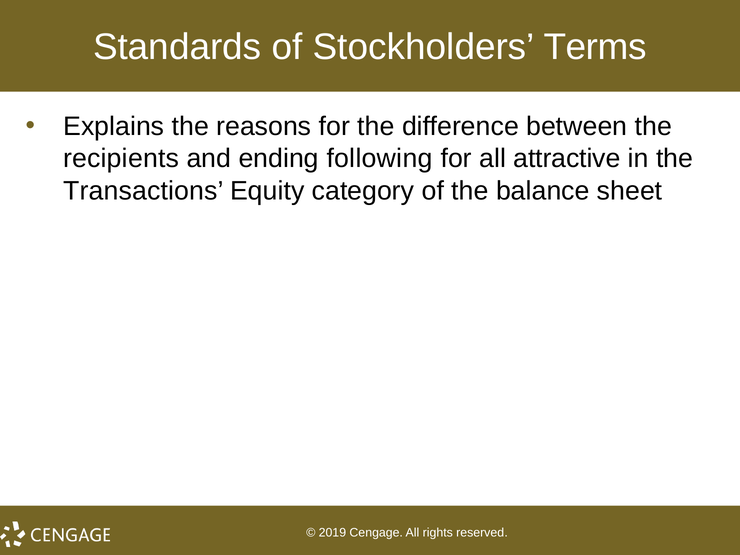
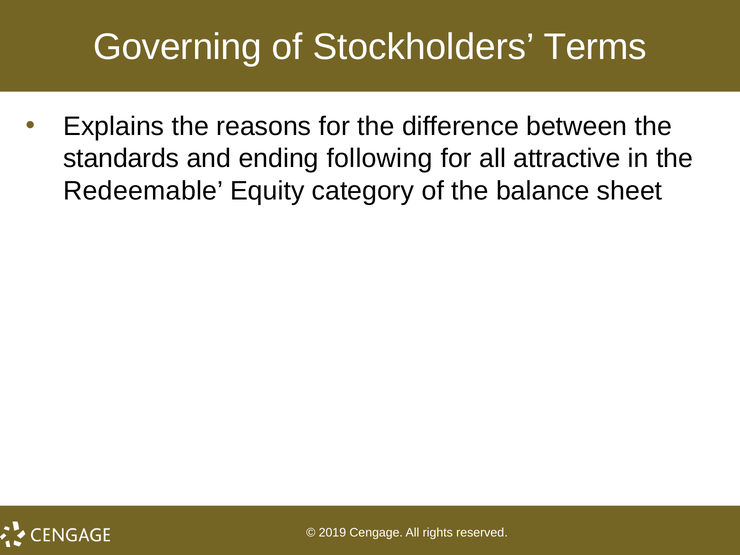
Standards: Standards -> Governing
recipients: recipients -> standards
Transactions: Transactions -> Redeemable
